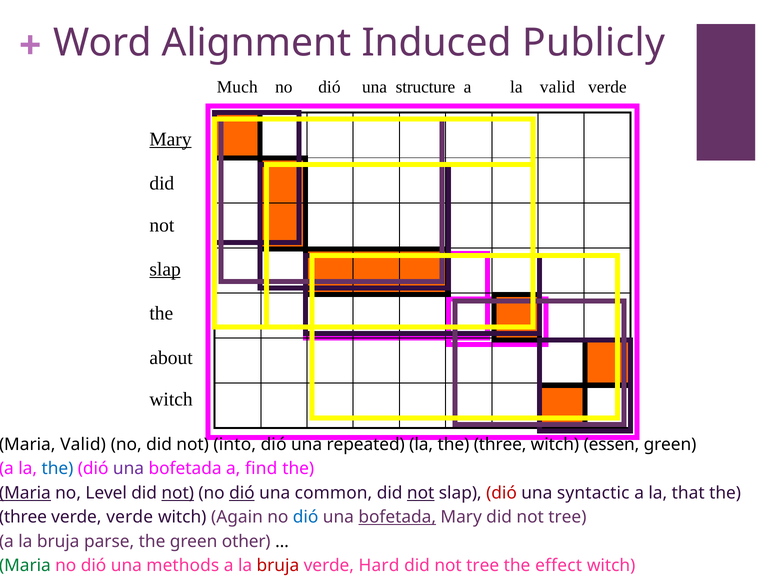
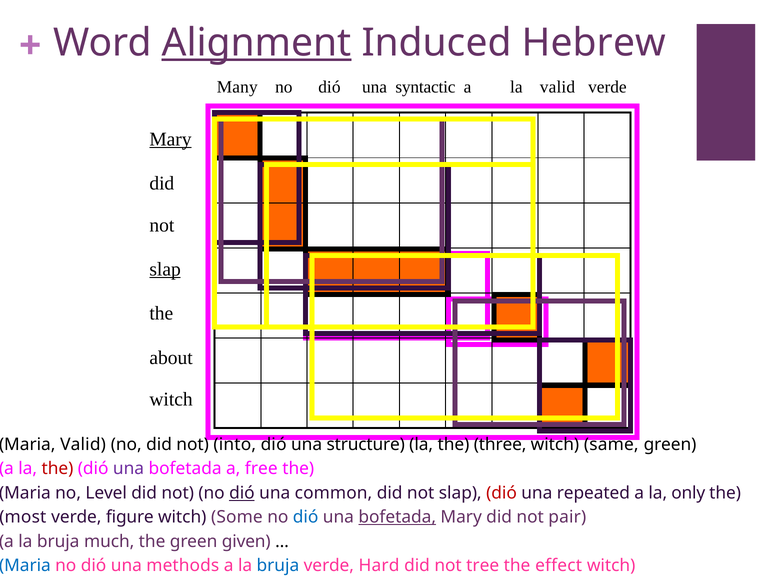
Alignment underline: none -> present
Publicly: Publicly -> Hebrew
Much: Much -> Many
structure: structure -> syntactic
repeated: repeated -> structure
essen: essen -> same
the at (57, 469) colour: blue -> red
find: find -> free
Maria at (25, 493) underline: present -> none
not at (178, 493) underline: present -> none
not at (421, 493) underline: present -> none
syntactic: syntactic -> repeated
that: that -> only
three at (23, 517): three -> most
verde verde: verde -> figure
Again: Again -> Some
Mary did not tree: tree -> pair
parse: parse -> much
other: other -> given
Maria at (25, 566) colour: green -> blue
bruja at (278, 566) colour: red -> blue
